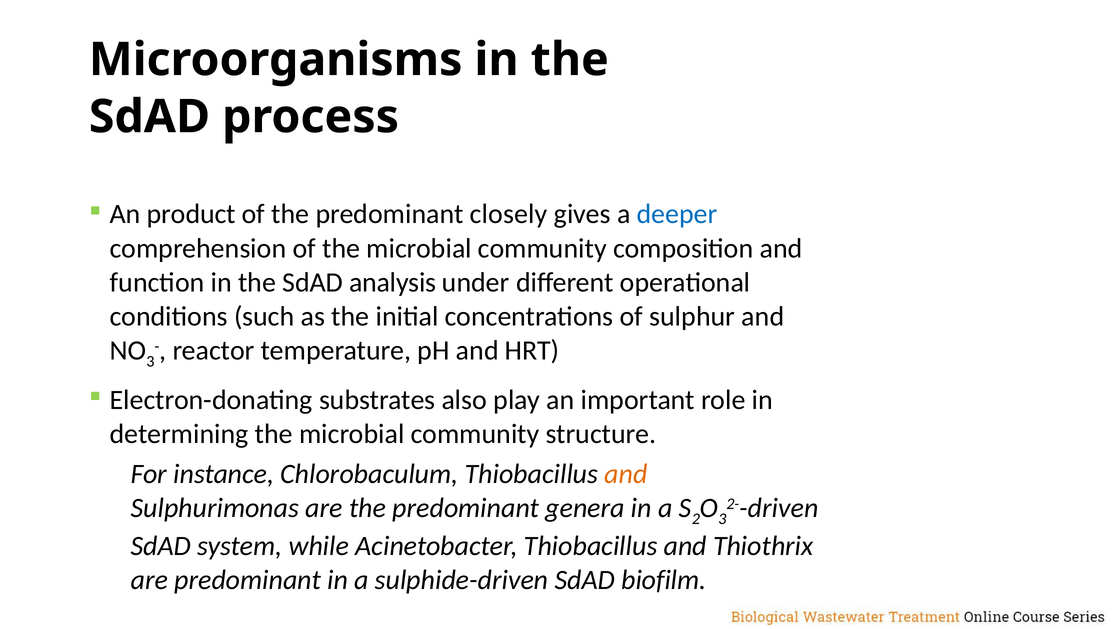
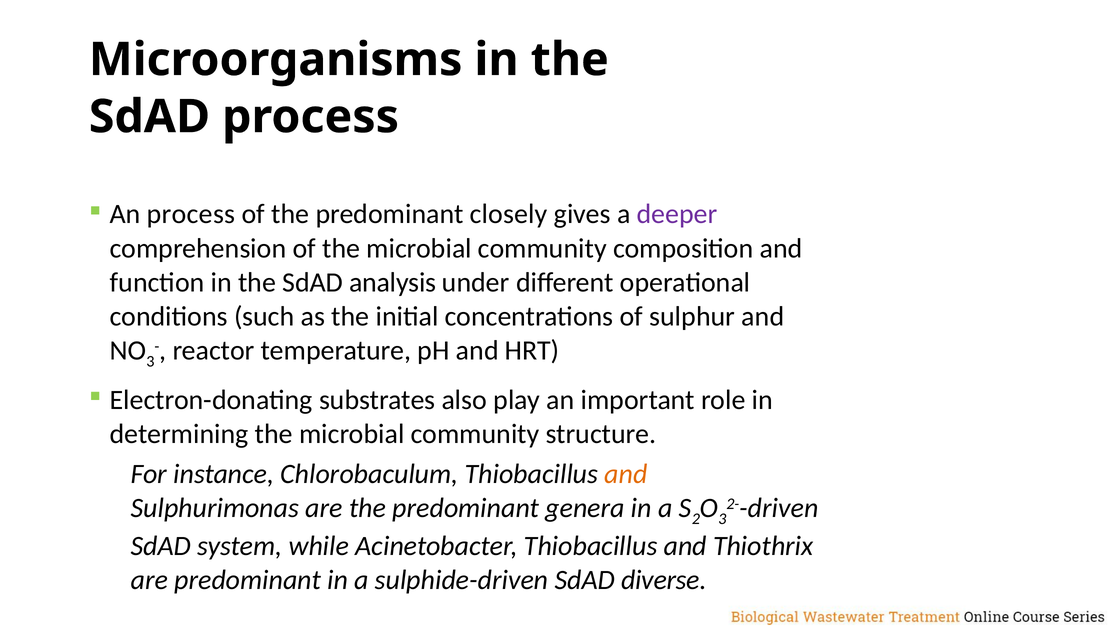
An product: product -> process
deeper colour: blue -> purple
biofilm: biofilm -> diverse
